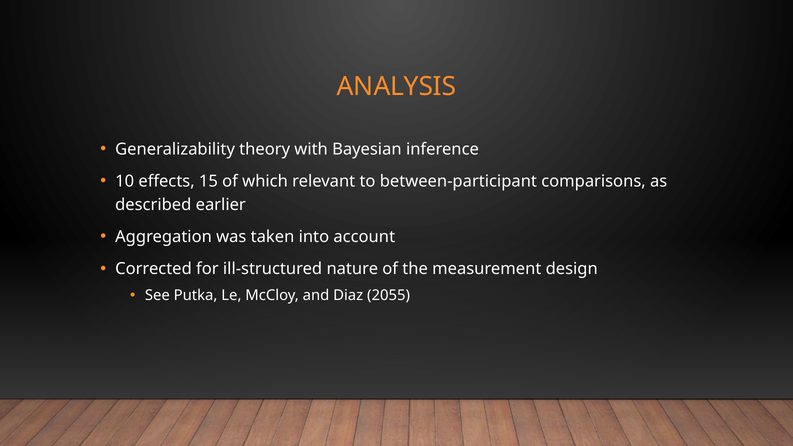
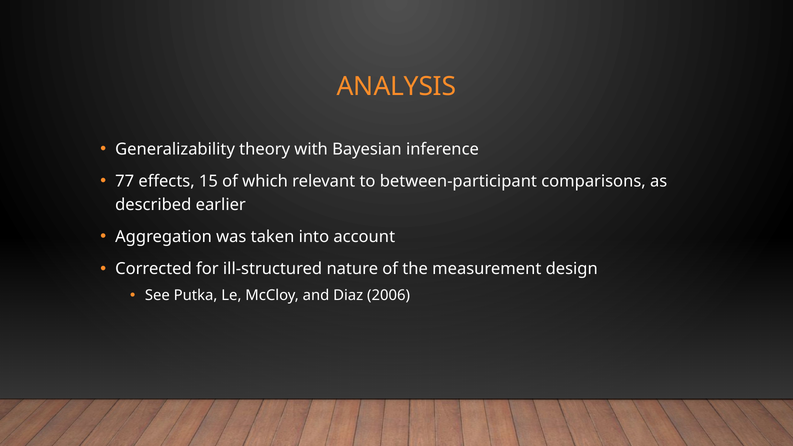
10: 10 -> 77
2055: 2055 -> 2006
